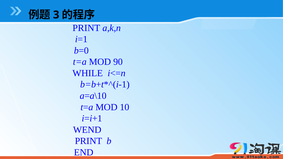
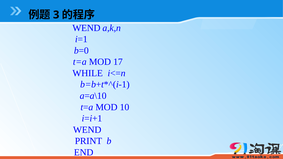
PRINT at (86, 28): PRINT -> WEND
90: 90 -> 17
